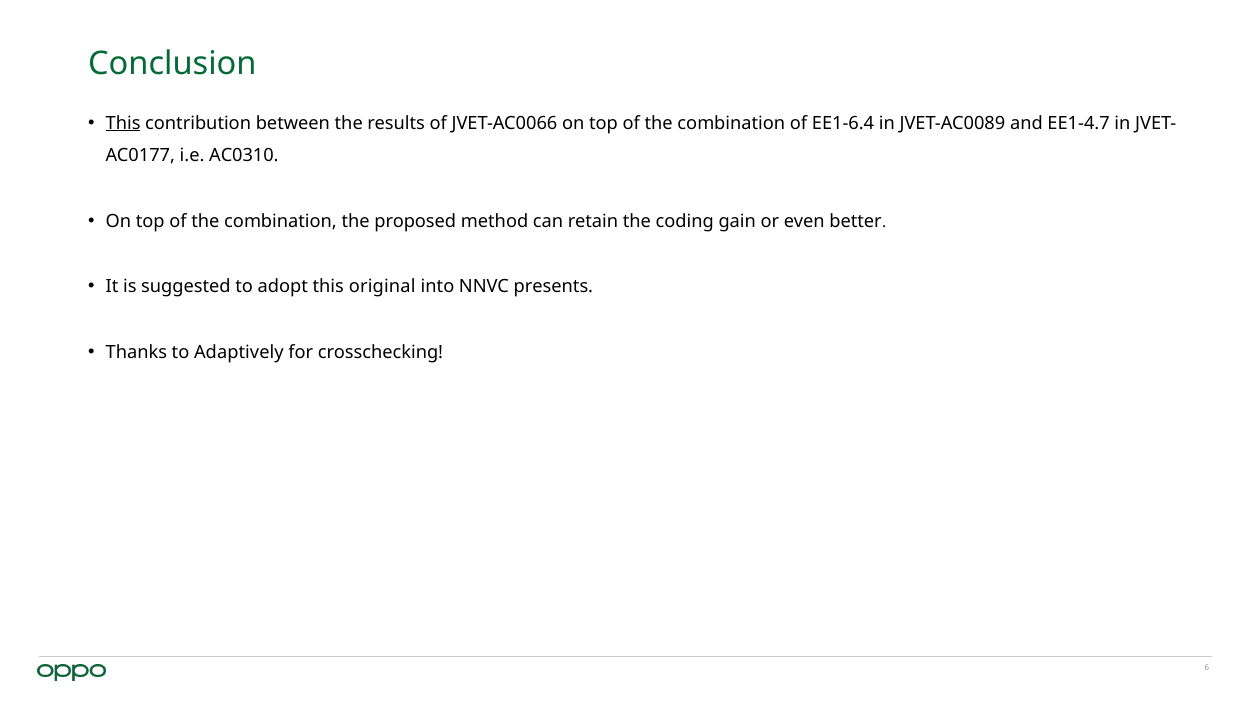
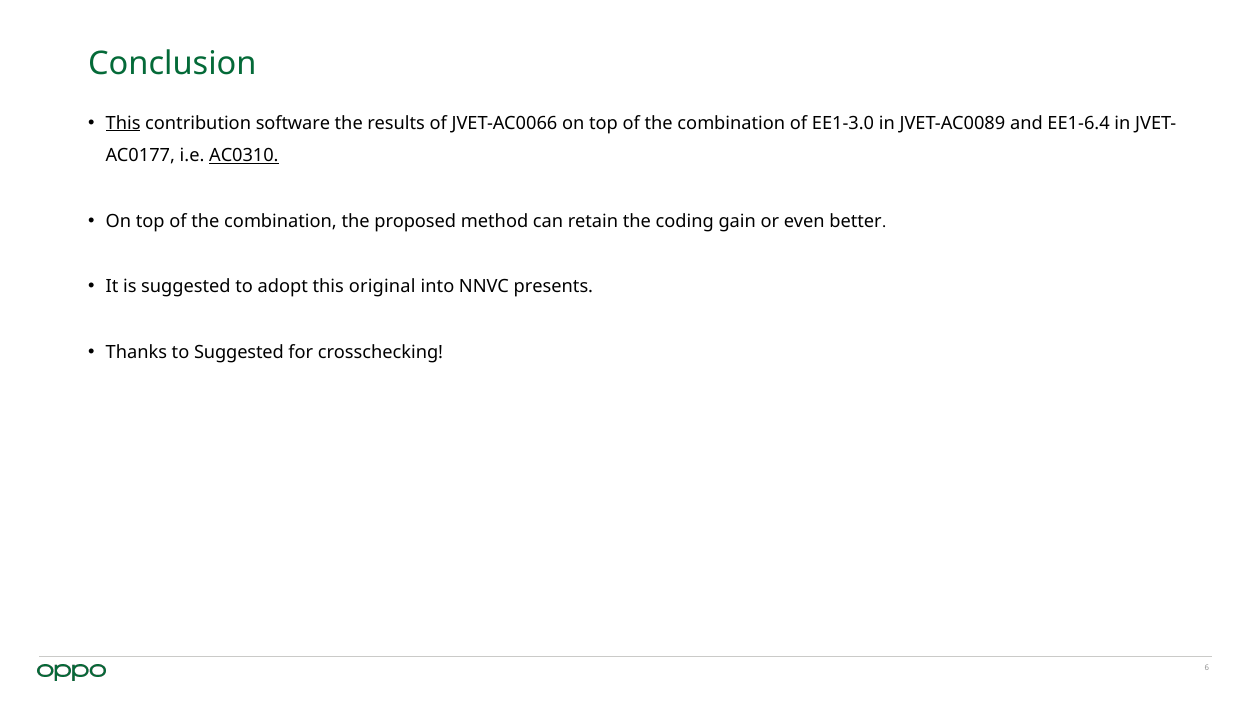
between: between -> software
EE1-6.4: EE1-6.4 -> EE1-3.0
EE1-4.7: EE1-4.7 -> EE1-6.4
AC0310 underline: none -> present
to Adaptively: Adaptively -> Suggested
